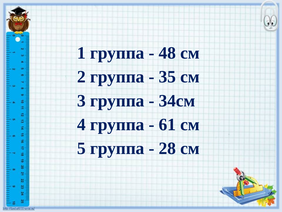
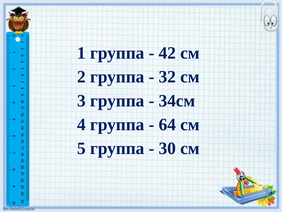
48: 48 -> 42
35: 35 -> 32
61: 61 -> 64
28: 28 -> 30
